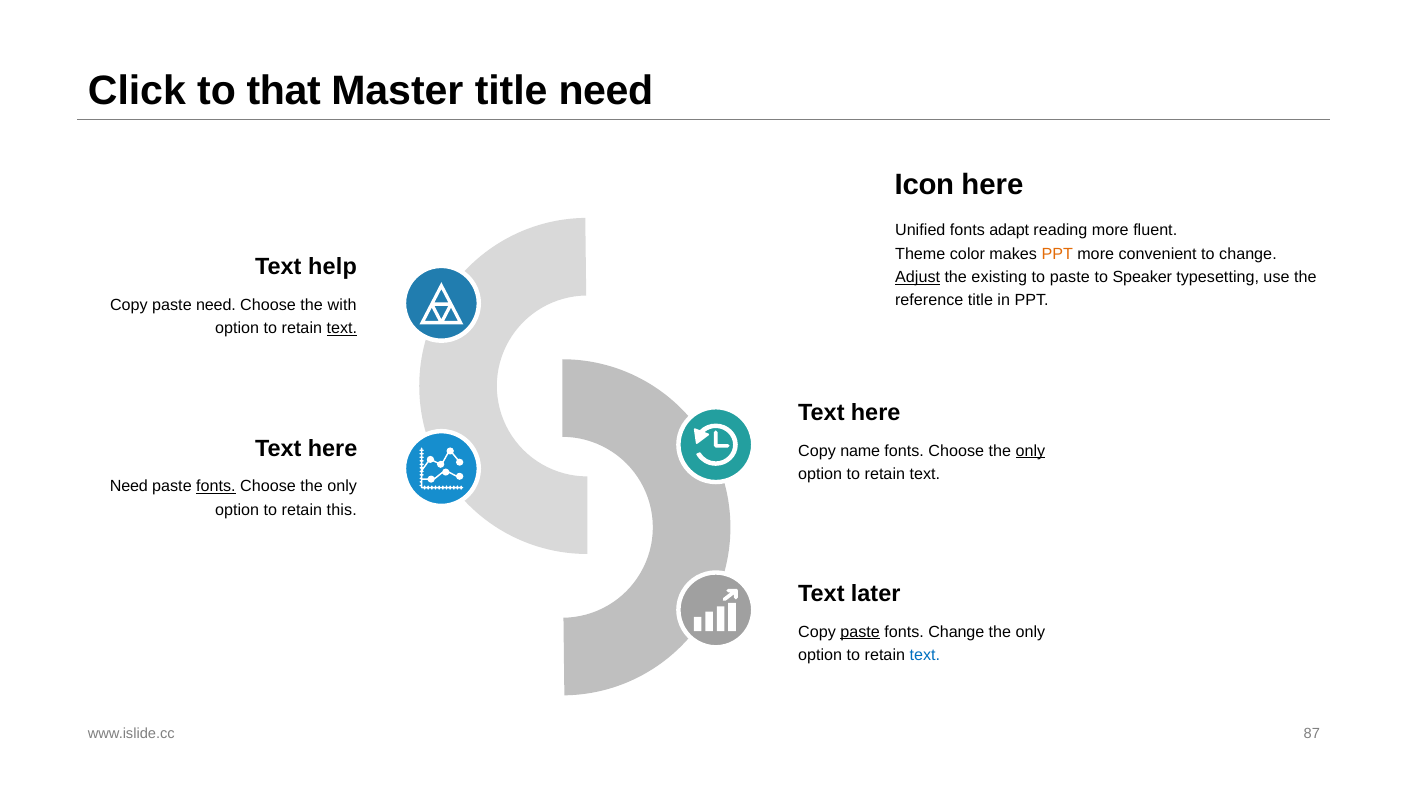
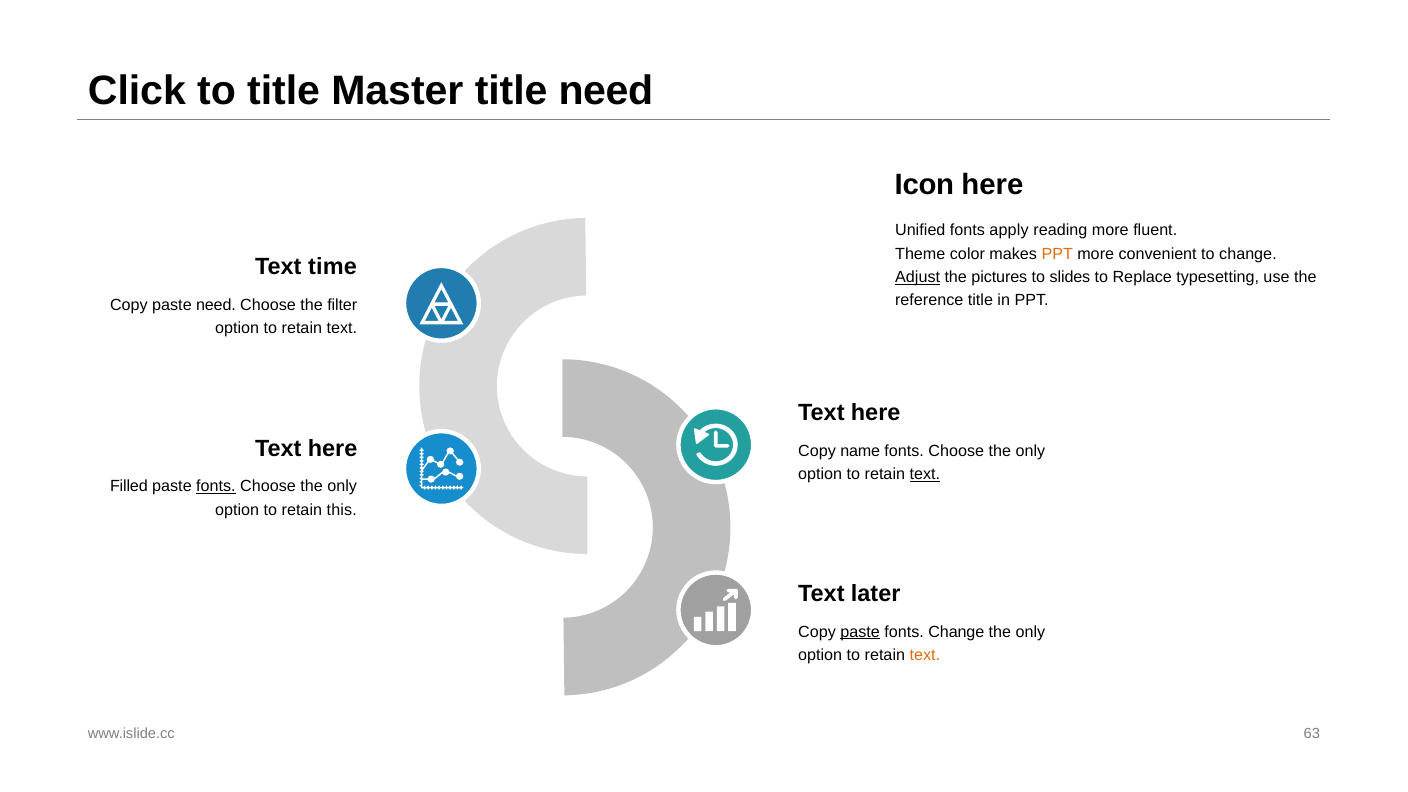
to that: that -> title
adapt: adapt -> apply
help: help -> time
existing: existing -> pictures
to paste: paste -> slides
Speaker: Speaker -> Replace
with: with -> filter
text at (342, 329) underline: present -> none
only at (1030, 451) underline: present -> none
text at (925, 474) underline: none -> present
Need at (129, 487): Need -> Filled
text at (925, 655) colour: blue -> orange
87: 87 -> 63
